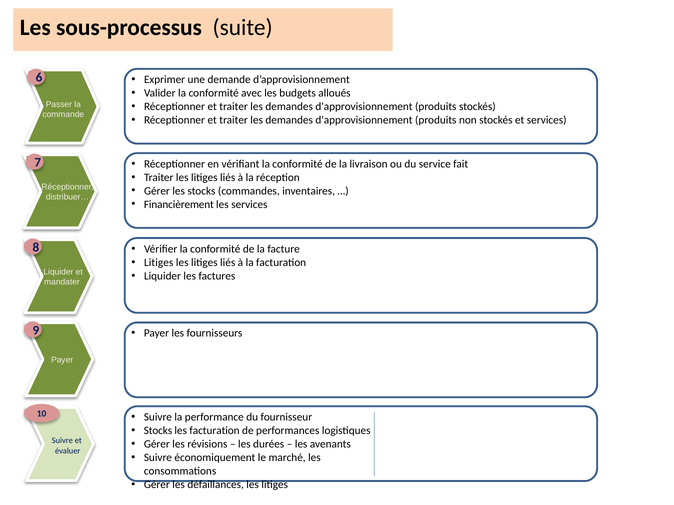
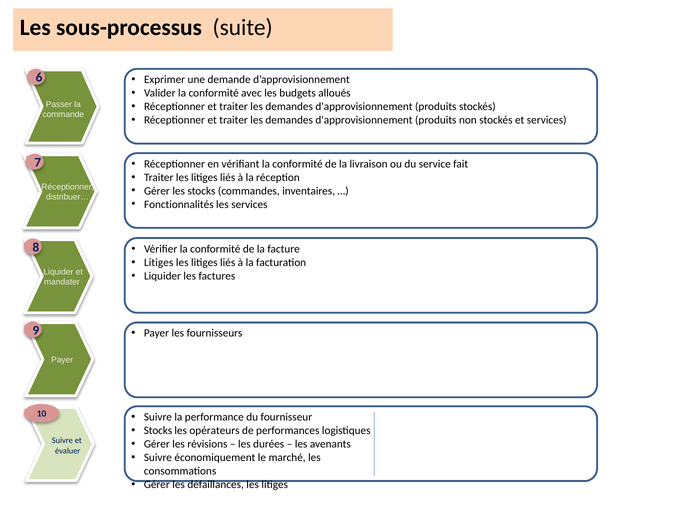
Financièrement: Financièrement -> Fonctionnalités
les facturation: facturation -> opérateurs
